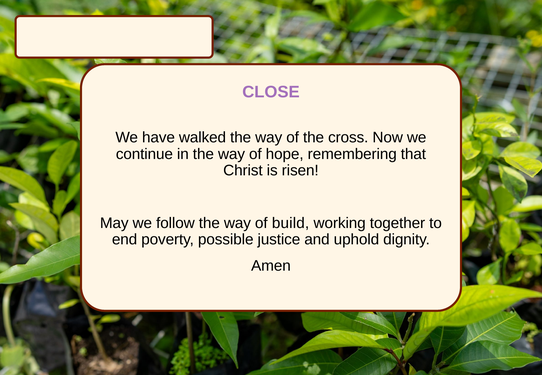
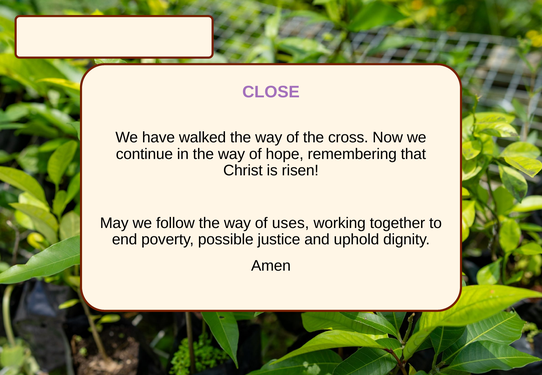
build: build -> uses
